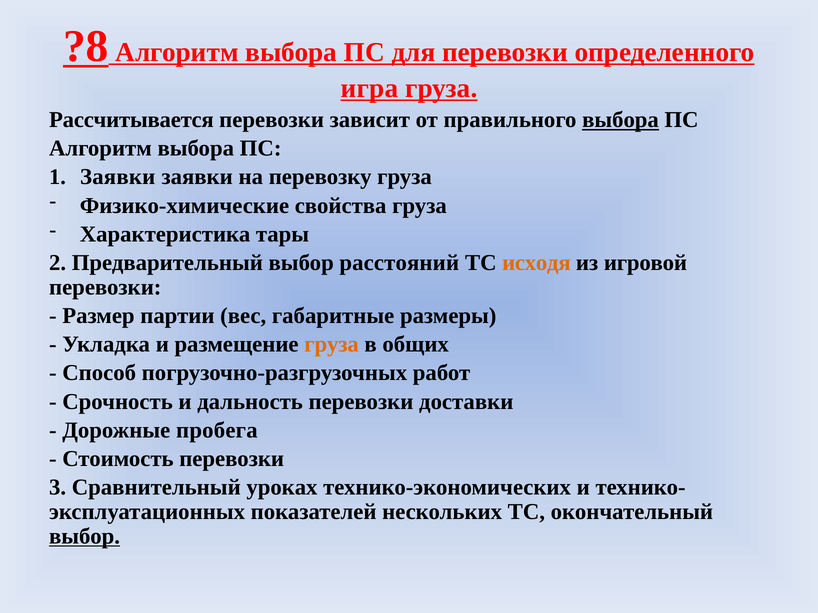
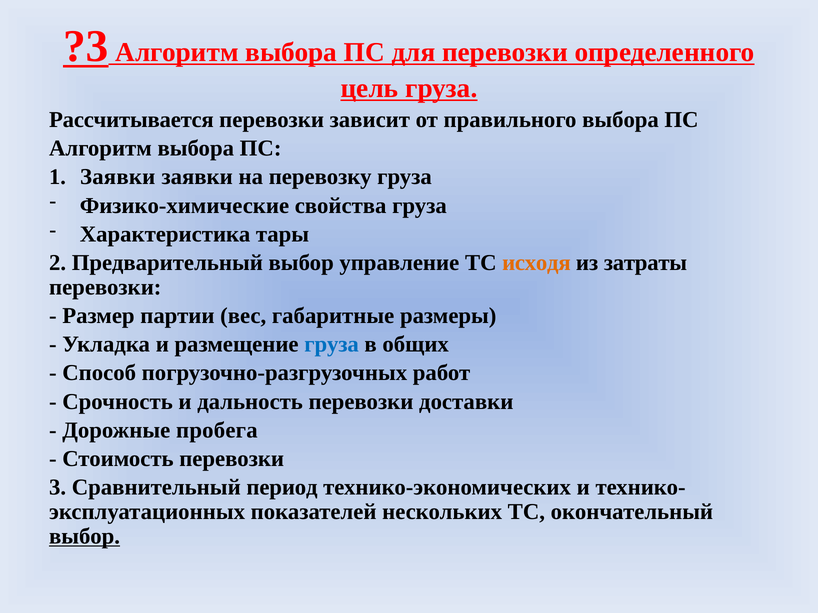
?8: ?8 -> ?3
игра: игра -> цель
выбора at (621, 120) underline: present -> none
расстояний: расстояний -> управление
игровой: игровой -> затраты
груза at (332, 345) colour: orange -> blue
уроках: уроках -> период
